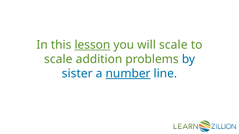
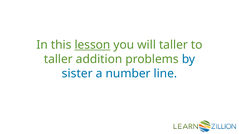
will scale: scale -> taller
scale at (58, 59): scale -> taller
number underline: present -> none
